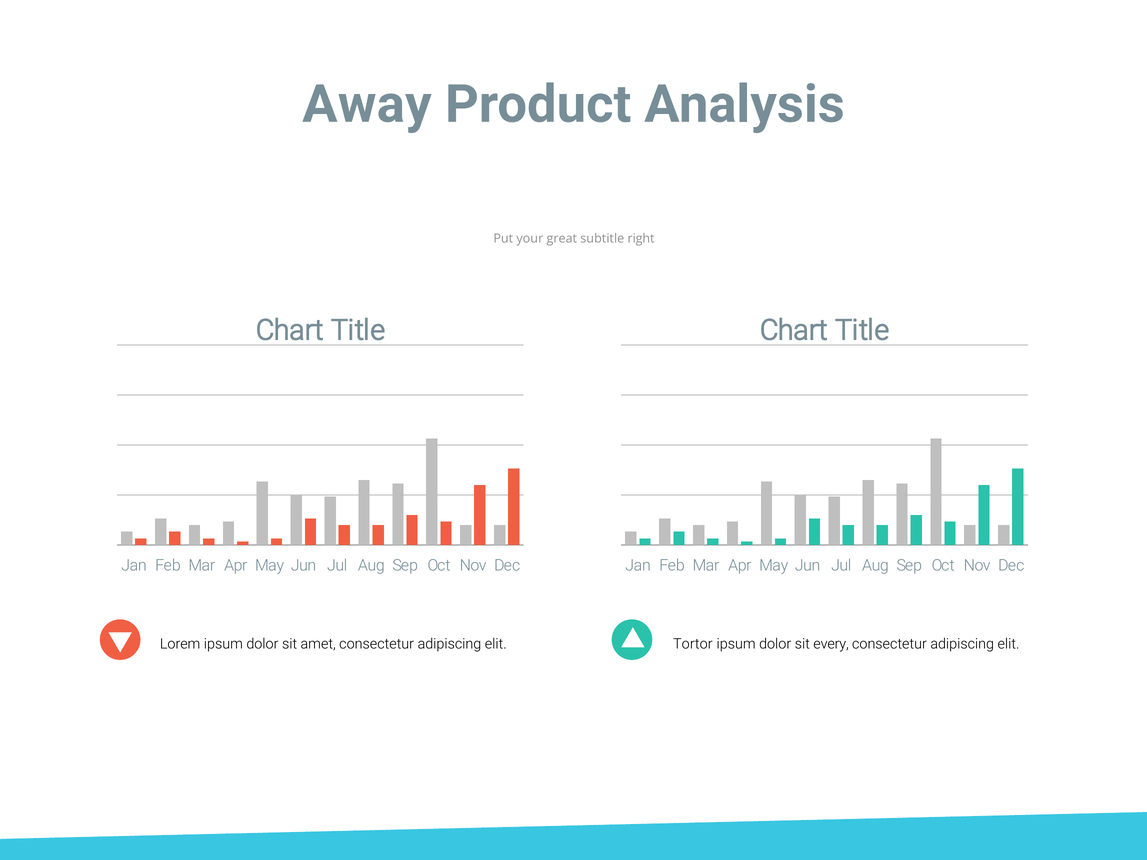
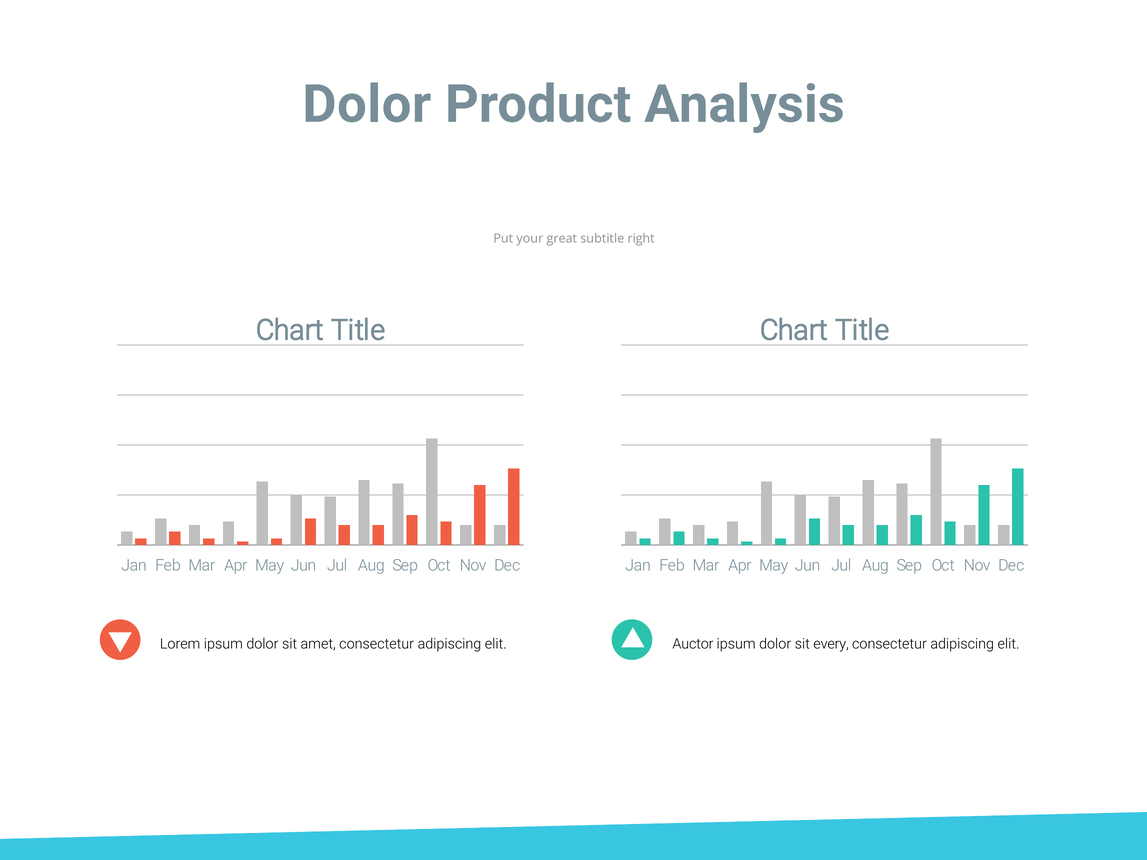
Away at (367, 104): Away -> Dolor
Tortor: Tortor -> Auctor
